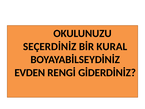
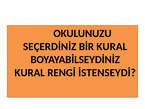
EVDEN at (30, 73): EVDEN -> KURAL
GİDERDİNİZ: GİDERDİNİZ -> İSTENSEYDİ
